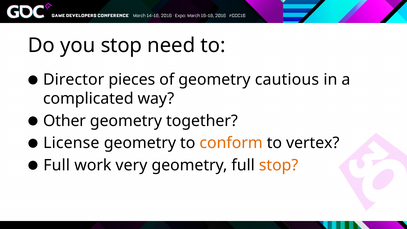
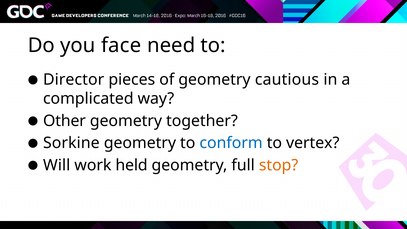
you stop: stop -> face
License: License -> Sorkine
conform colour: orange -> blue
Full at (57, 165): Full -> Will
very: very -> held
